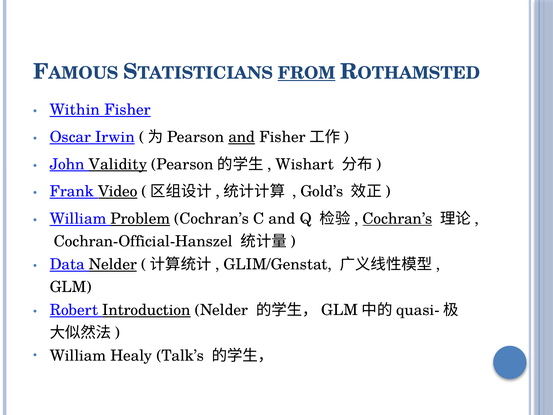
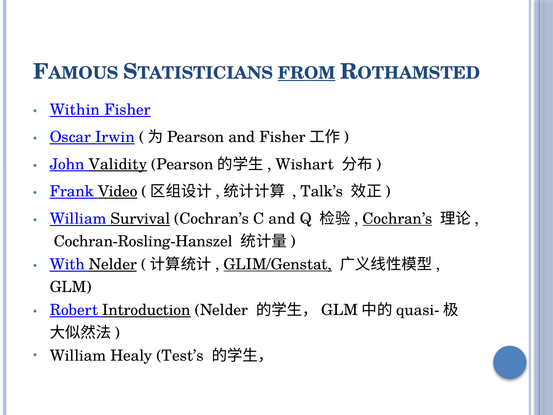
and at (242, 137) underline: present -> none
Gold’s: Gold’s -> Talk’s
Problem: Problem -> Survival
Cochran-Official-Hanszel: Cochran-Official-Hanszel -> Cochran-Rosling-Hanszel
Data: Data -> With
GLIM/Genstat underline: none -> present
Talk’s: Talk’s -> Test’s
